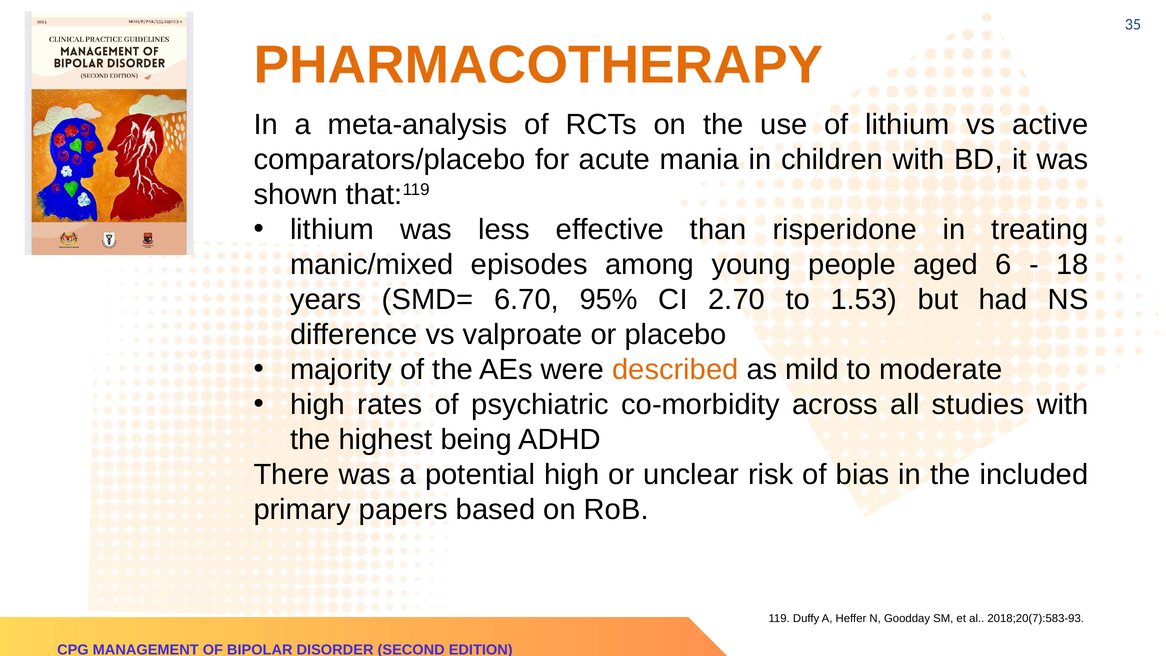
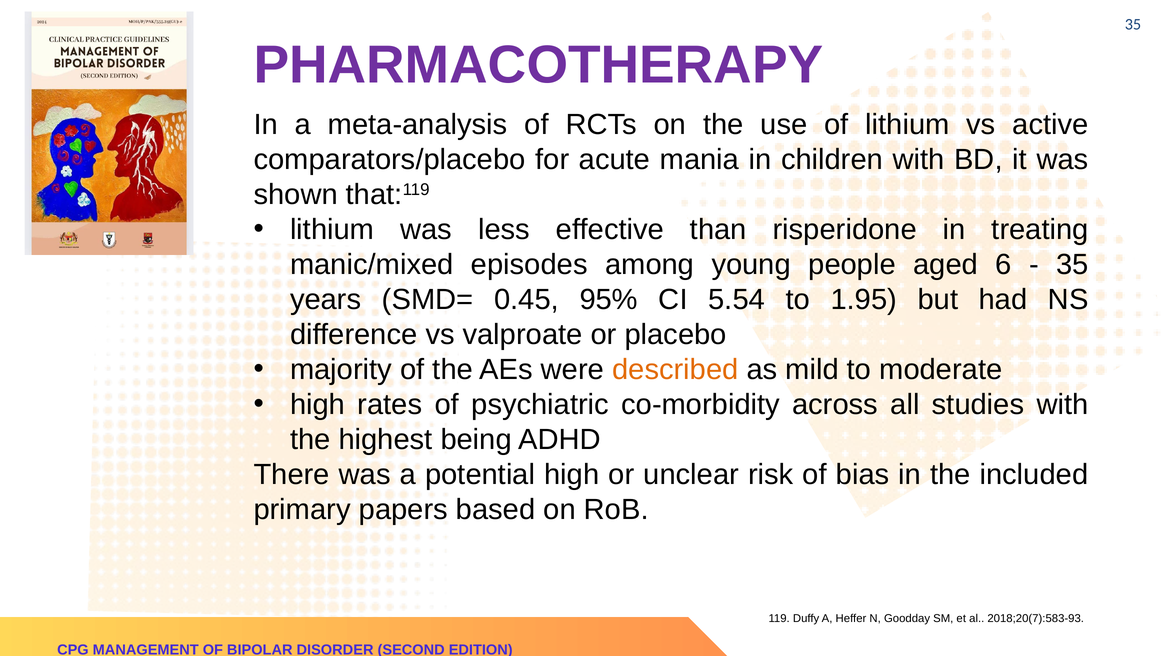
PHARMACOTHERAPY colour: orange -> purple
18 at (1072, 264): 18 -> 35
6.70: 6.70 -> 0.45
2.70: 2.70 -> 5.54
1.53: 1.53 -> 1.95
